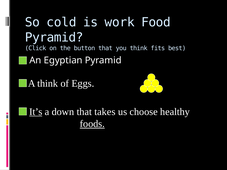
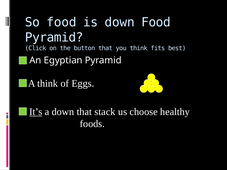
So cold: cold -> food
is work: work -> down
takes: takes -> stack
foods underline: present -> none
